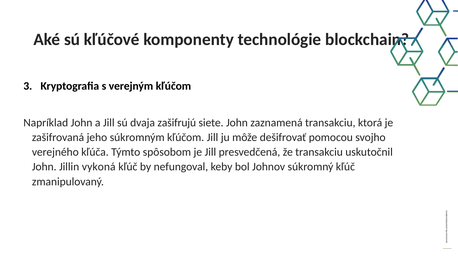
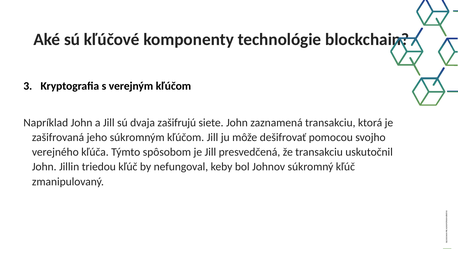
vykoná: vykoná -> triedou
